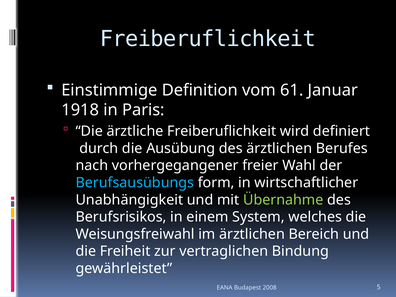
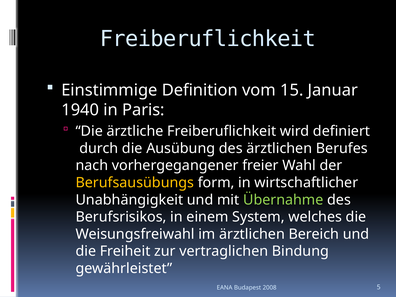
61: 61 -> 15
1918: 1918 -> 1940
Berufsausübungs colour: light blue -> yellow
